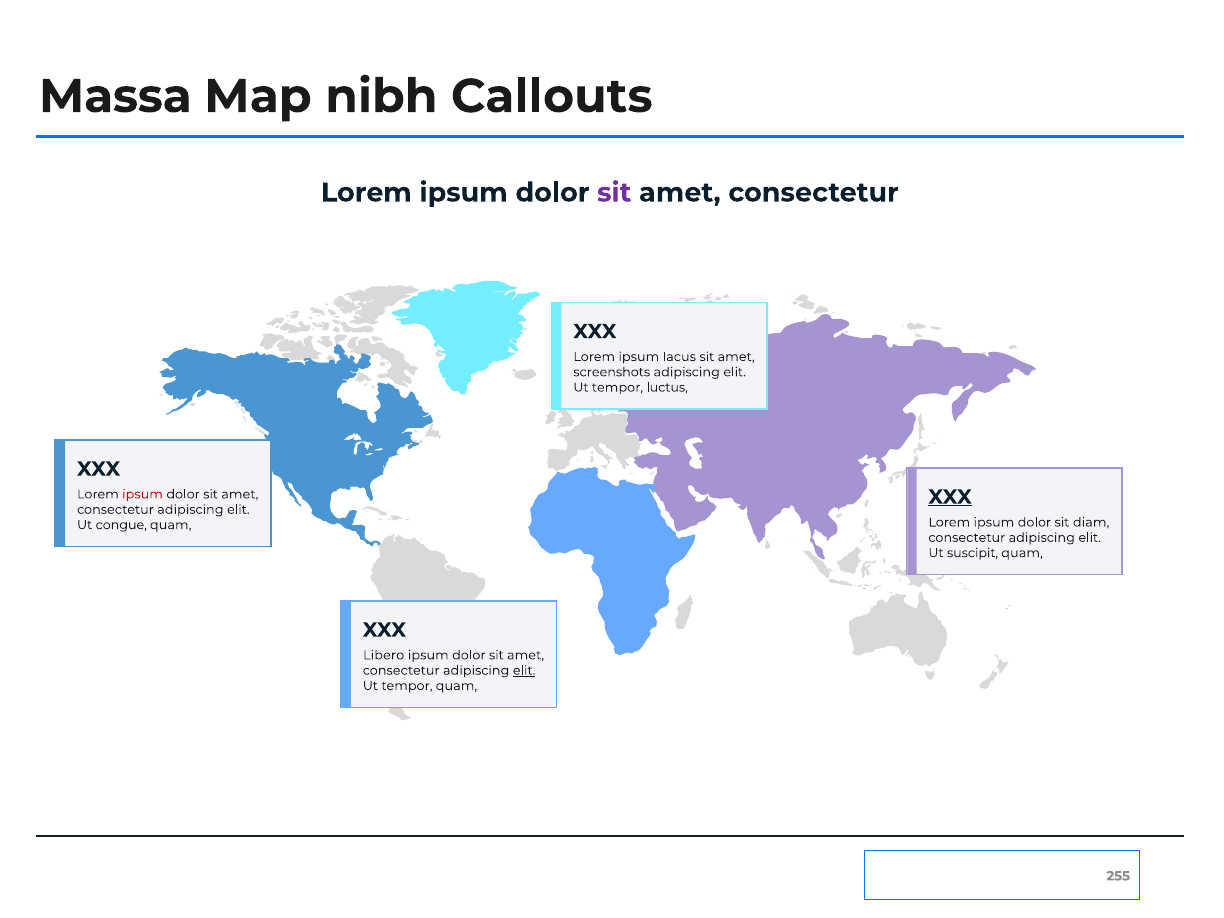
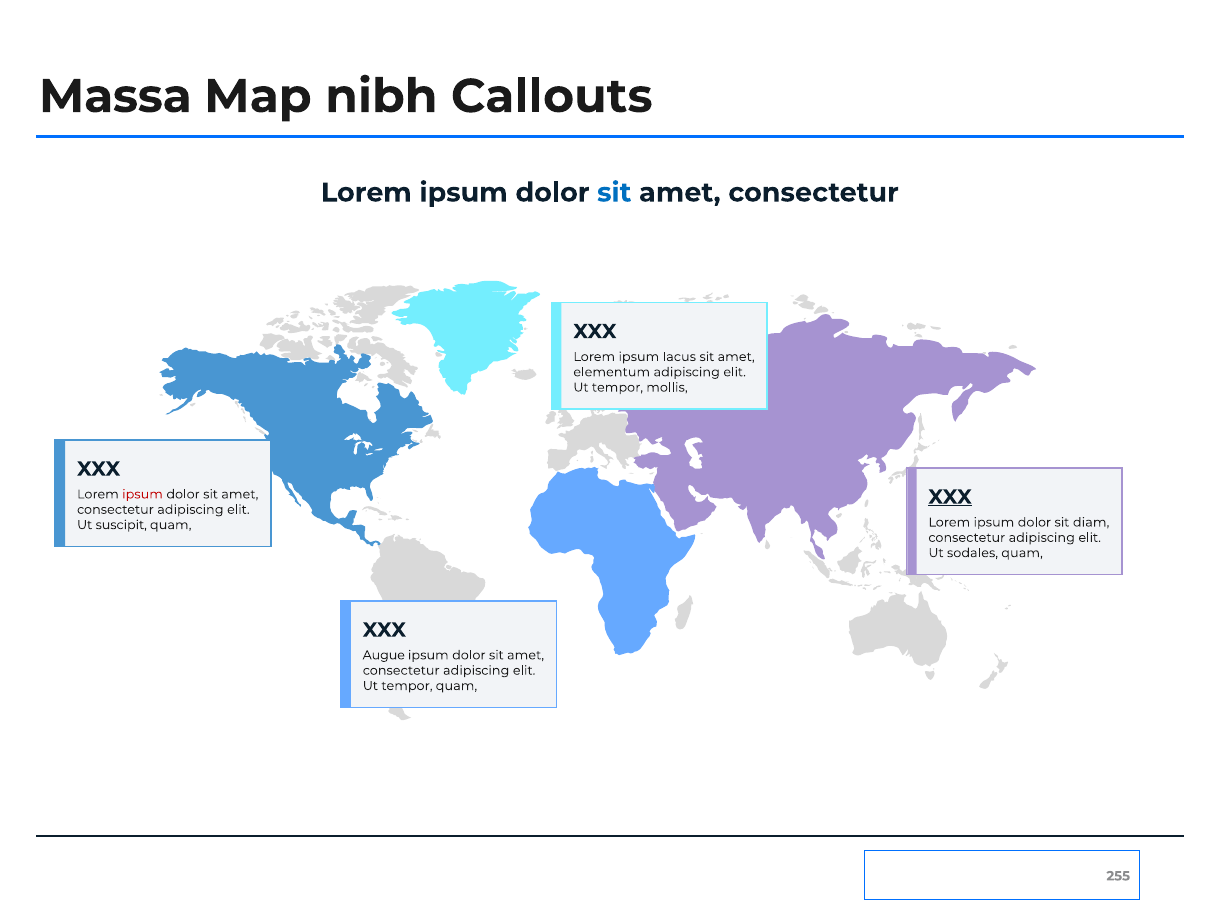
sit at (614, 193) colour: purple -> blue
screenshots: screenshots -> elementum
luctus: luctus -> mollis
congue: congue -> suscipit
suscipit: suscipit -> sodales
Libero: Libero -> Augue
elit at (524, 670) underline: present -> none
